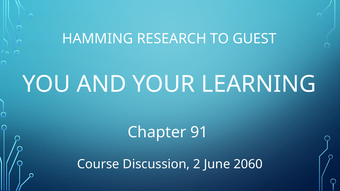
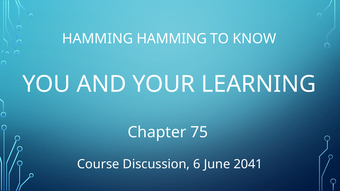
HAMMING RESEARCH: RESEARCH -> HAMMING
GUEST: GUEST -> KNOW
91: 91 -> 75
2: 2 -> 6
2060: 2060 -> 2041
